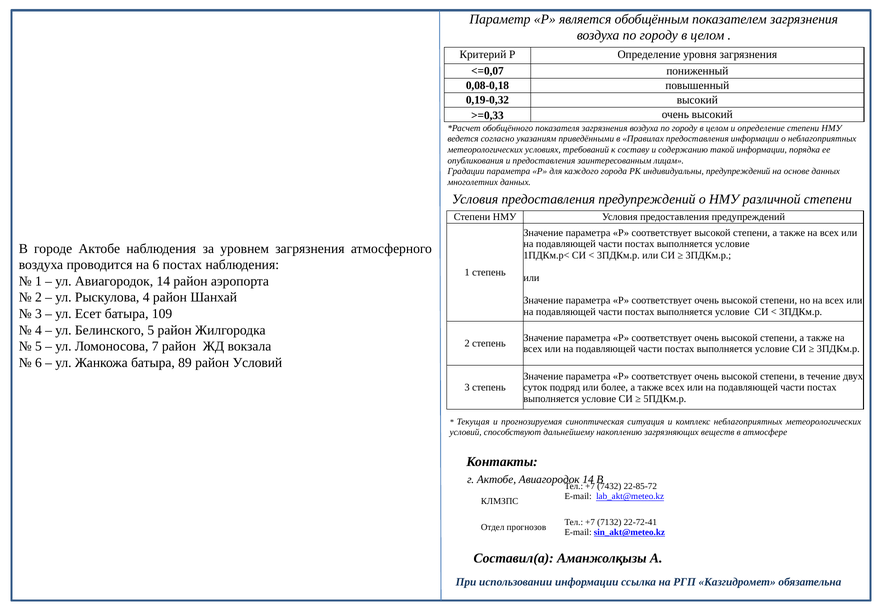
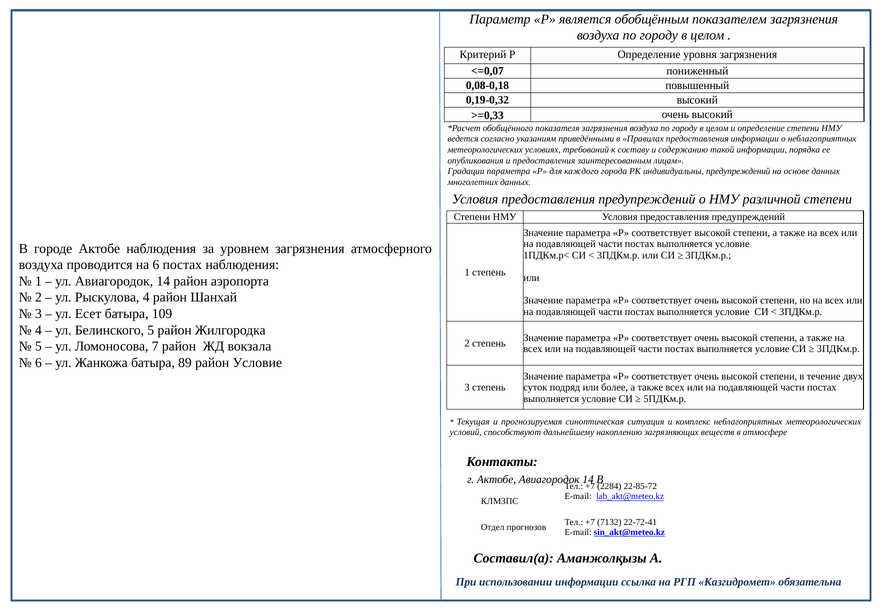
район Условий: Условий -> Условие
7432: 7432 -> 2284
